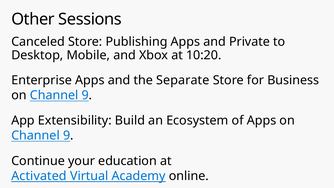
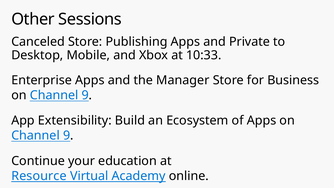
10:20: 10:20 -> 10:33
Separate: Separate -> Manager
Activated: Activated -> Resource
